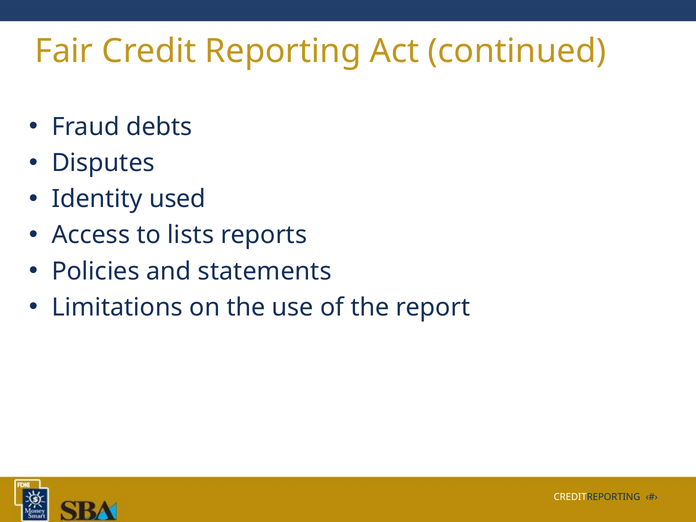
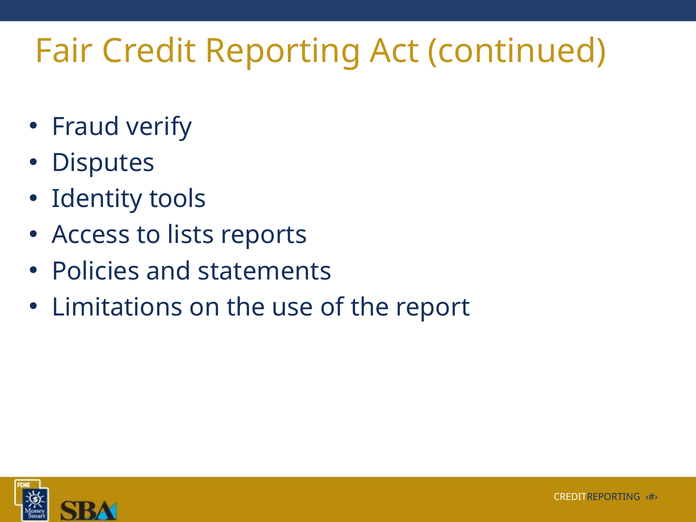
debts: debts -> verify
used: used -> tools
